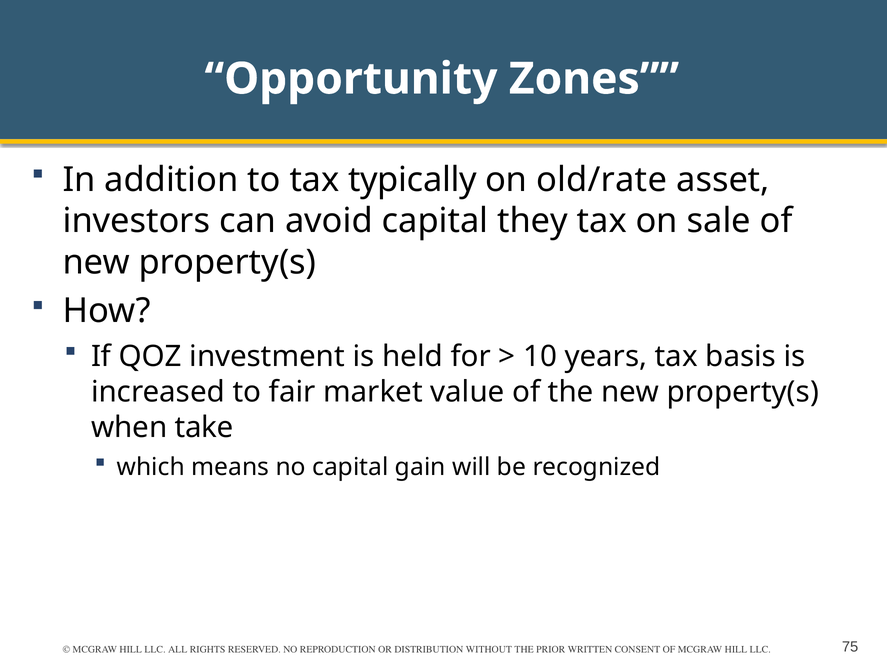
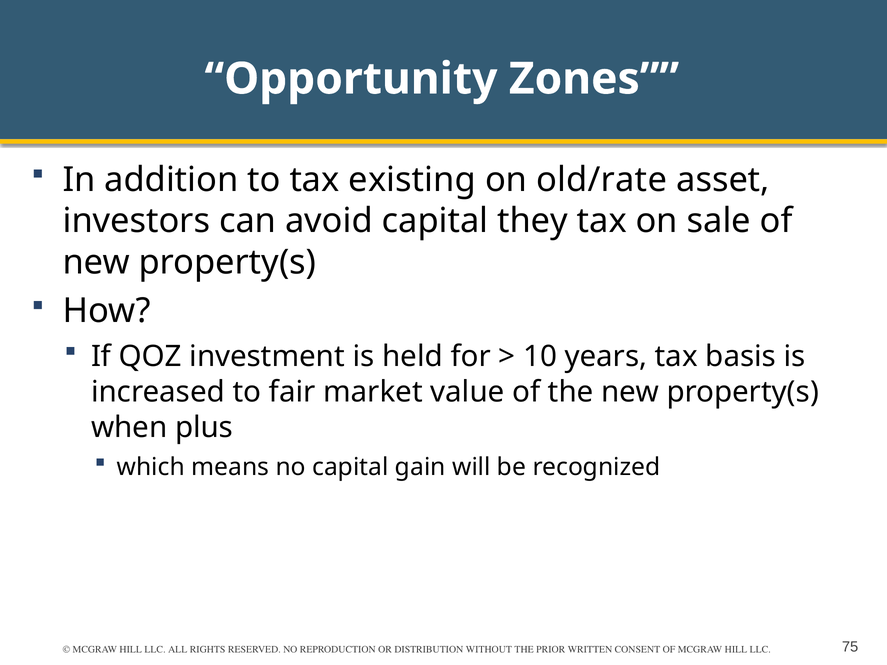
typically: typically -> existing
take: take -> plus
